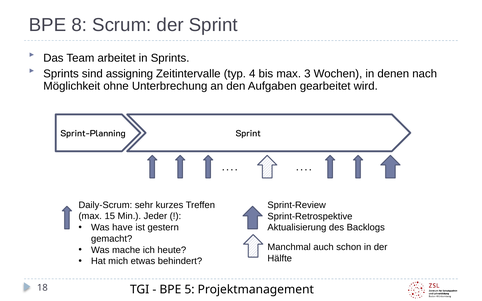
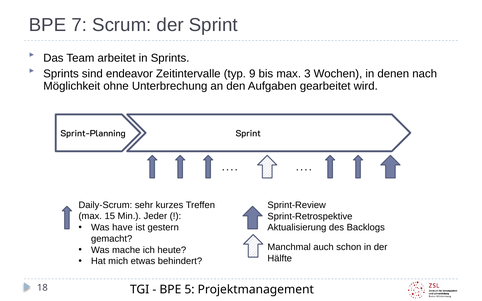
8: 8 -> 7
assigning: assigning -> endeavor
4: 4 -> 9
